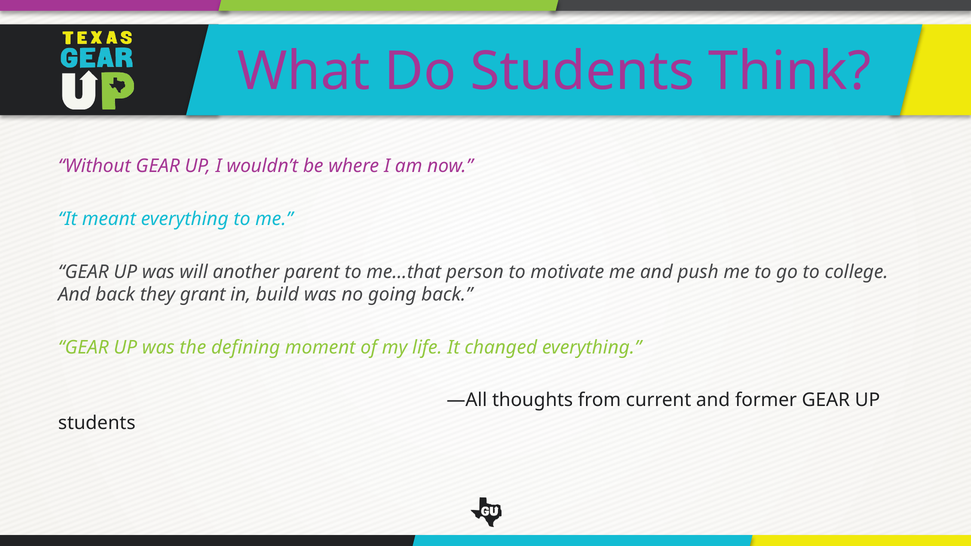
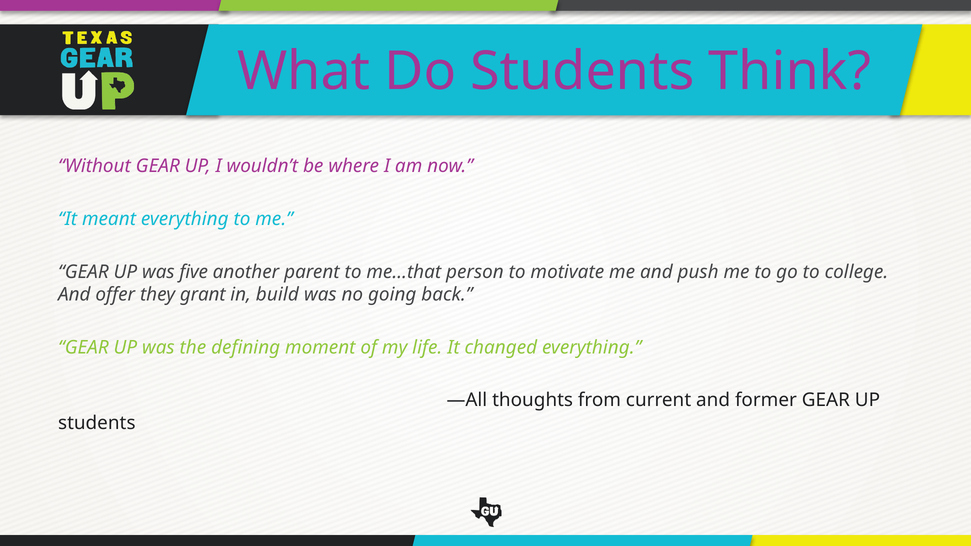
will: will -> five
And back: back -> offer
